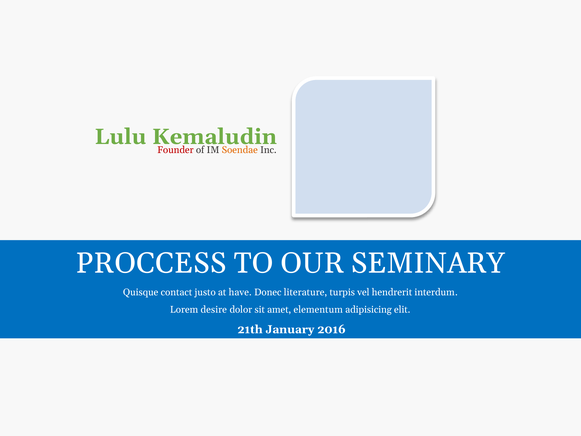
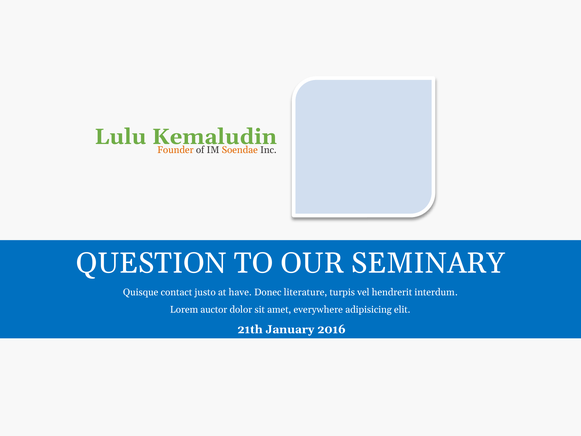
Founder colour: red -> orange
PROCCESS: PROCCESS -> QUESTION
desire: desire -> auctor
elementum: elementum -> everywhere
